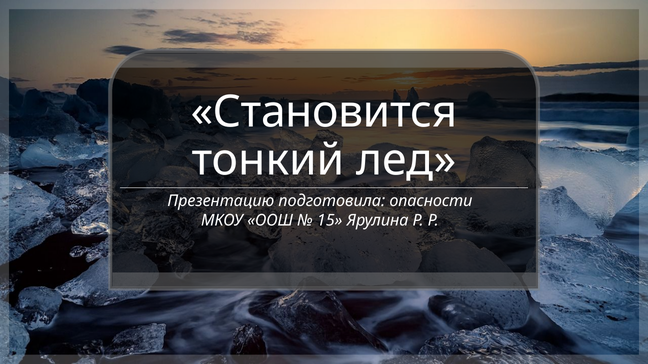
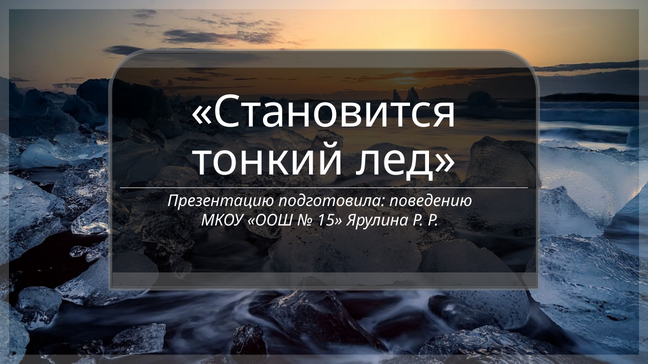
опасности: опасности -> поведению
